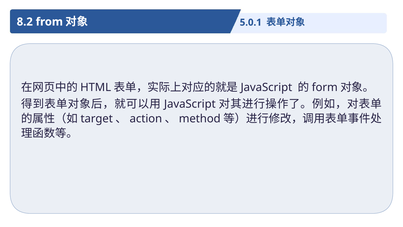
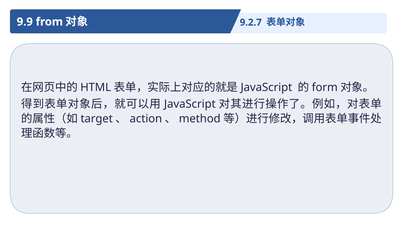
8.2: 8.2 -> 9.9
5.0.1: 5.0.1 -> 9.2.7
